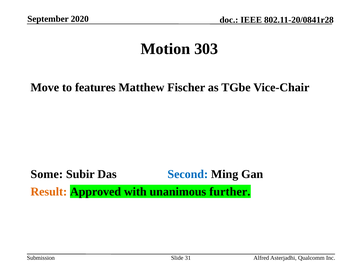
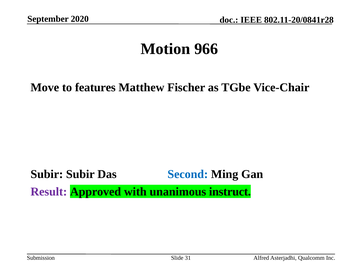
303: 303 -> 966
Some at (47, 174): Some -> Subir
Result colour: orange -> purple
further: further -> instruct
